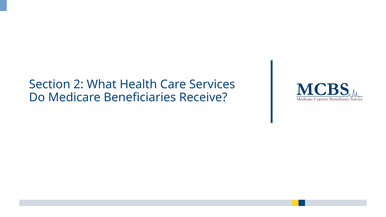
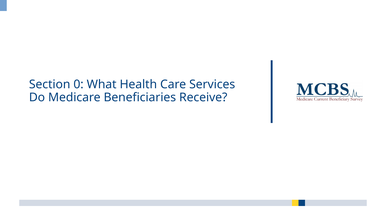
2: 2 -> 0
